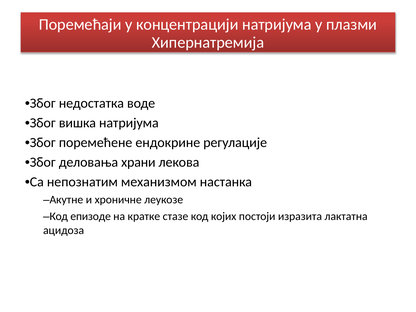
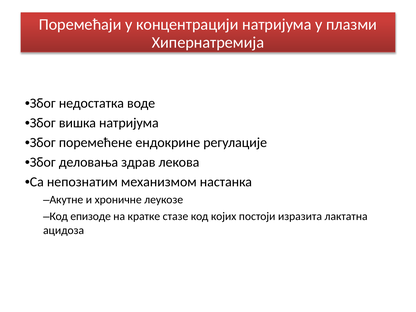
храни: храни -> здрав
